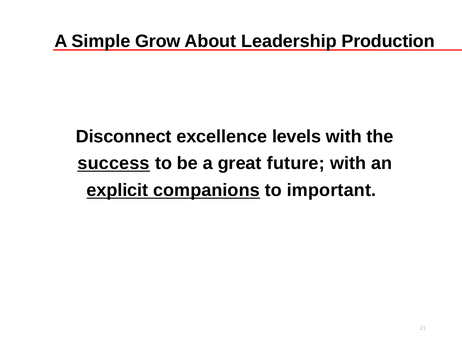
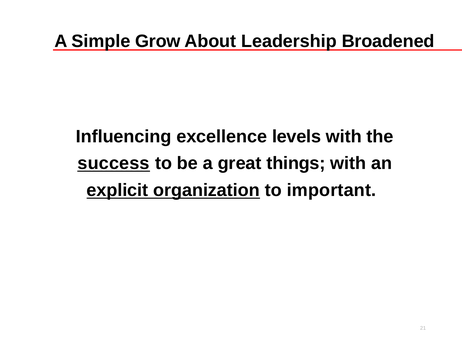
Production: Production -> Broadened
Disconnect: Disconnect -> Influencing
future: future -> things
companions: companions -> organization
